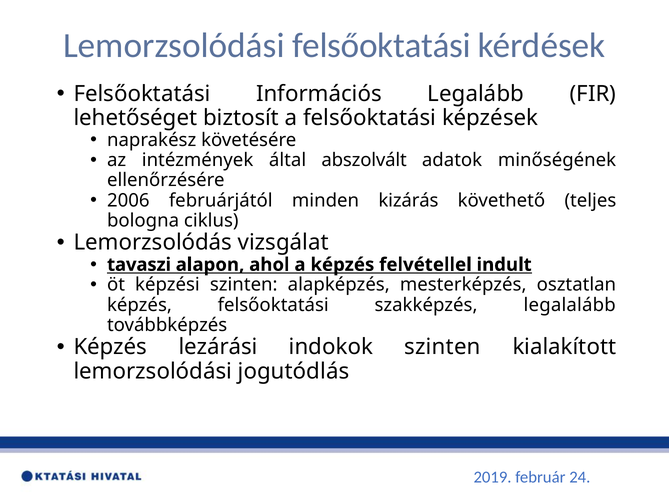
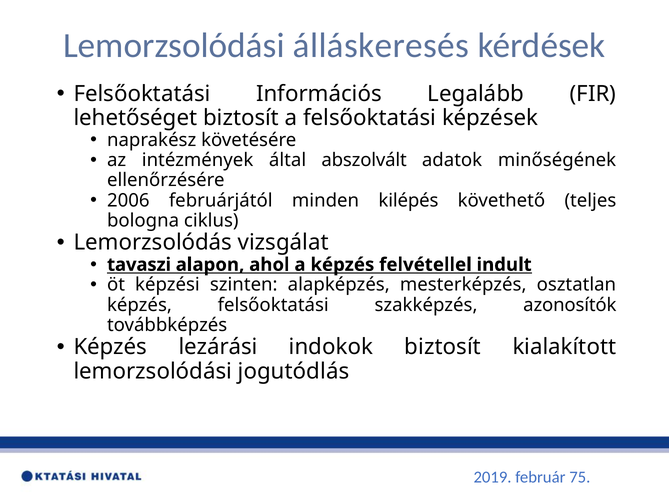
Lemorzsolódási felsőoktatási: felsőoktatási -> álláskeresés
kizárás: kizárás -> kilépés
legalalább: legalalább -> azonosítók
indokok szinten: szinten -> biztosít
24: 24 -> 75
